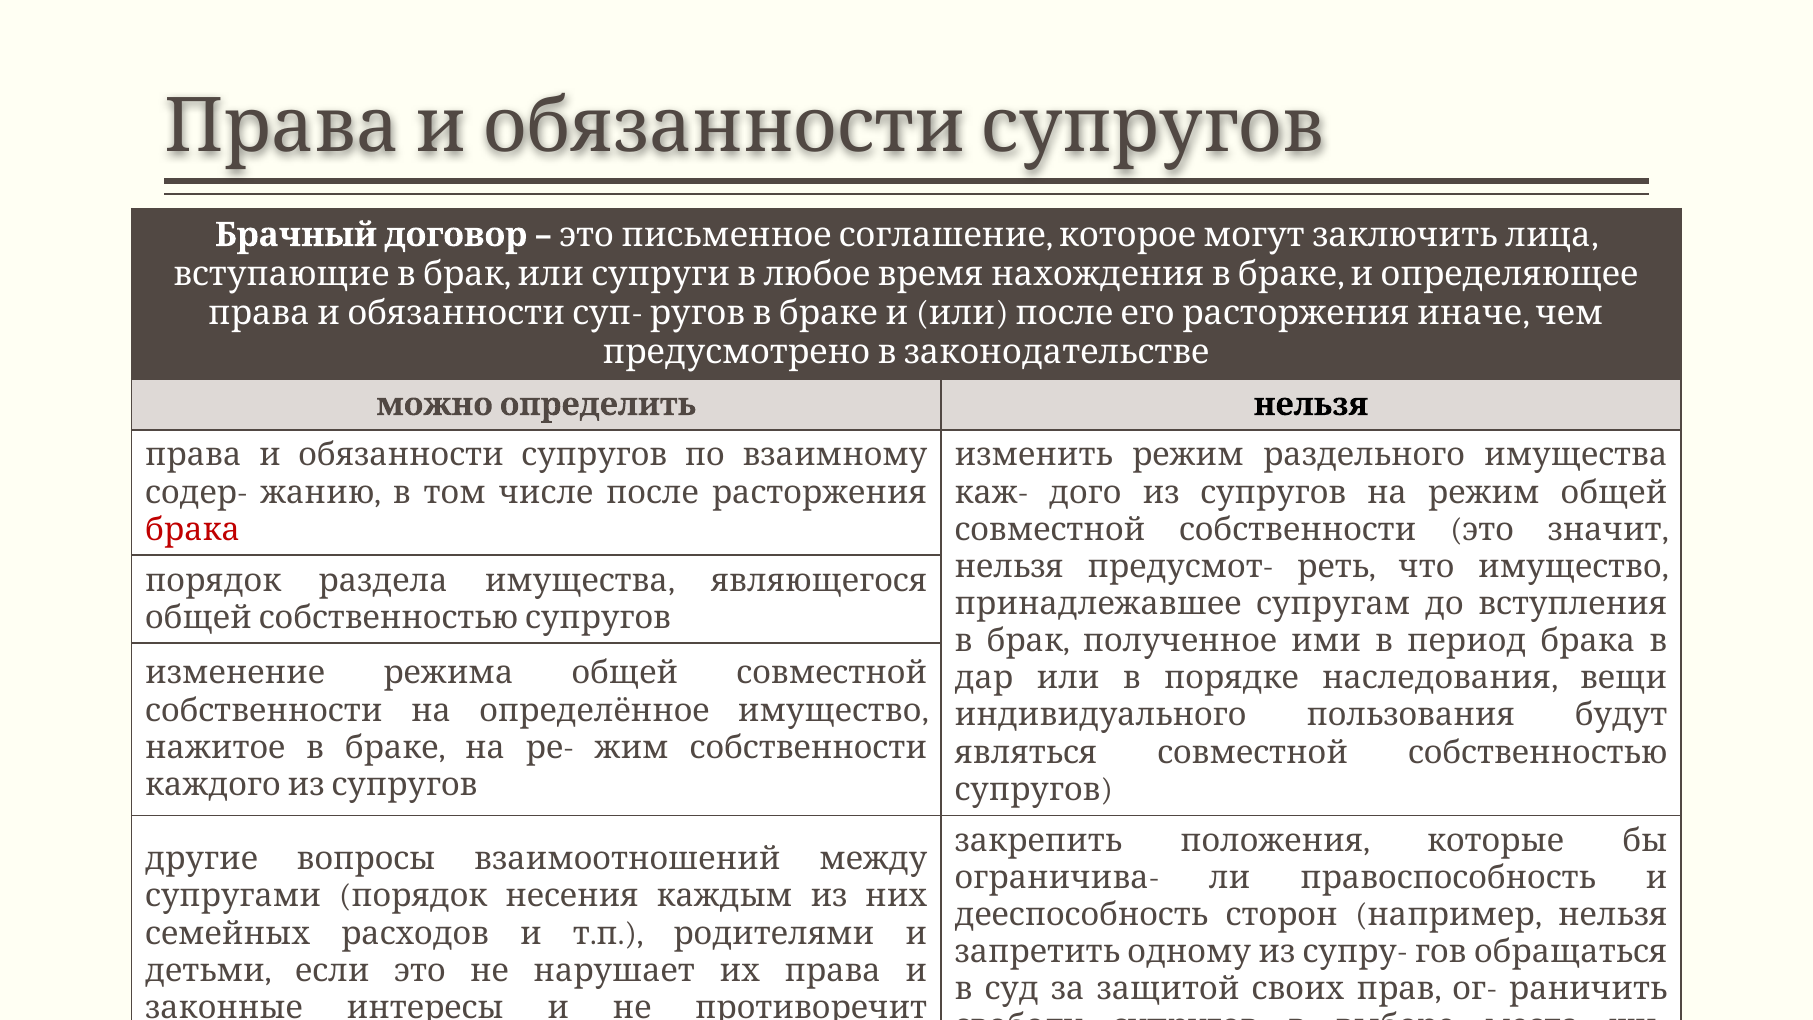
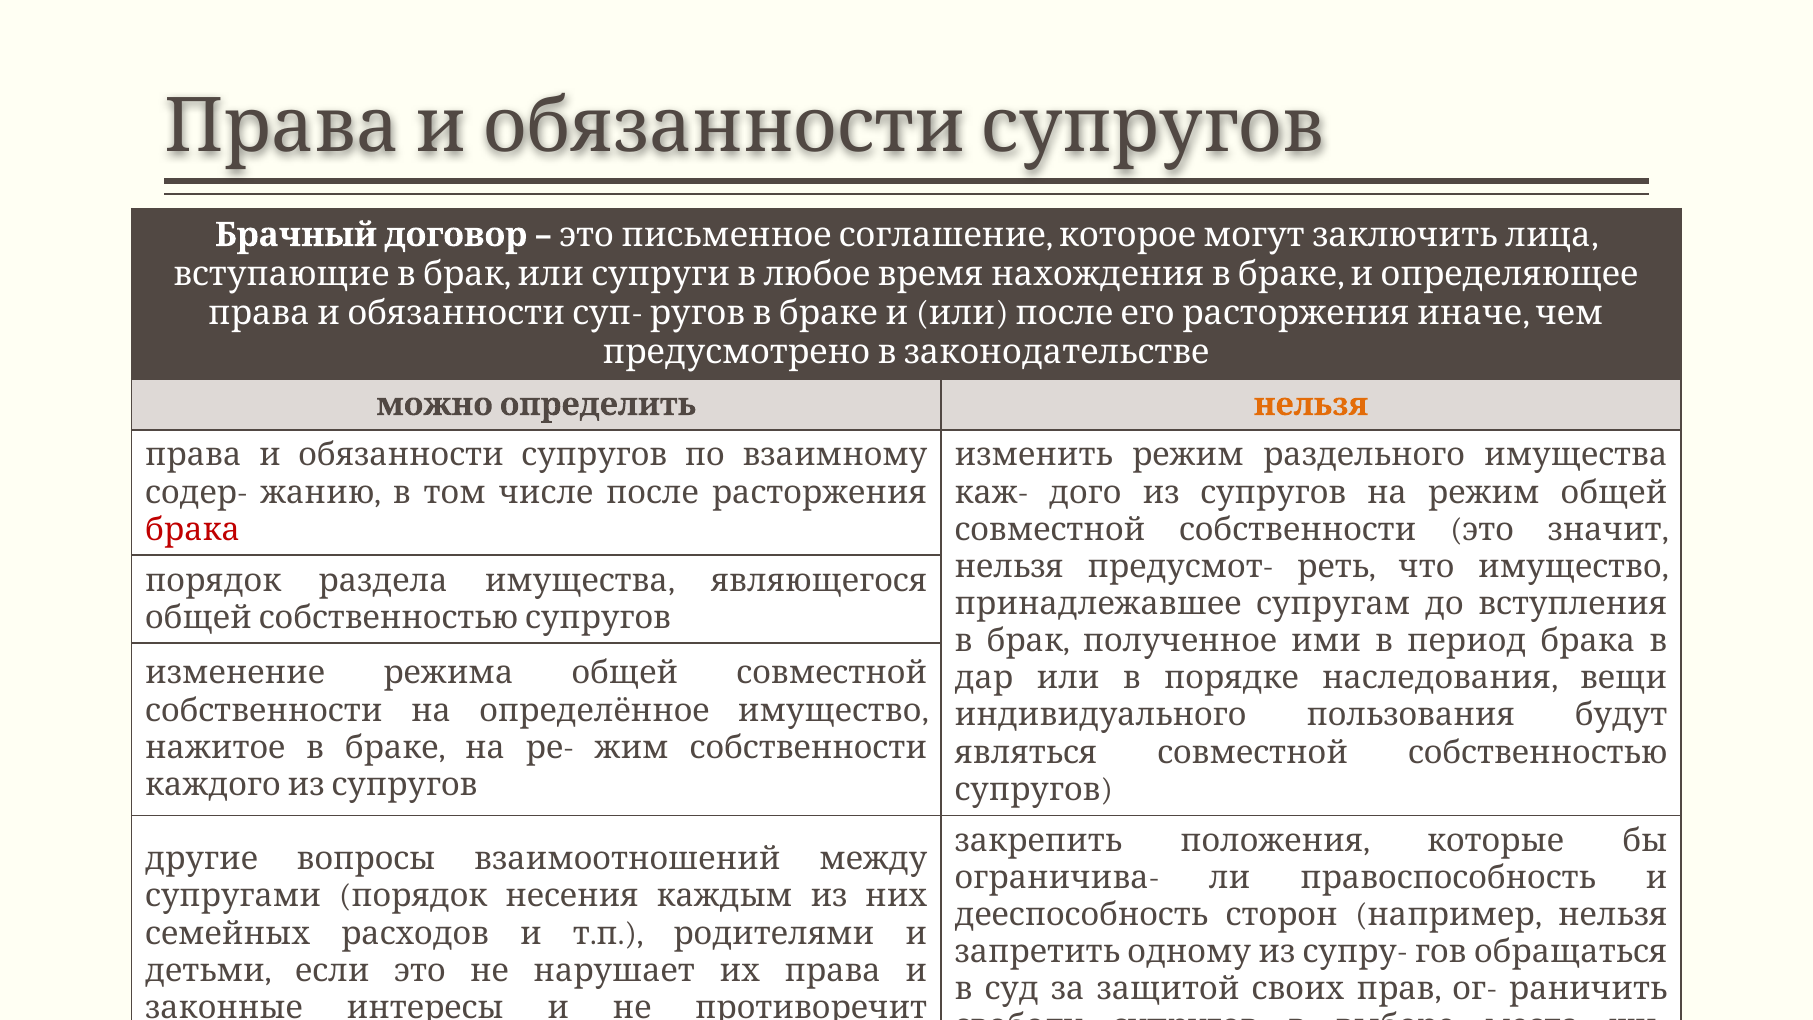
нельзя at (1311, 404) colour: black -> orange
